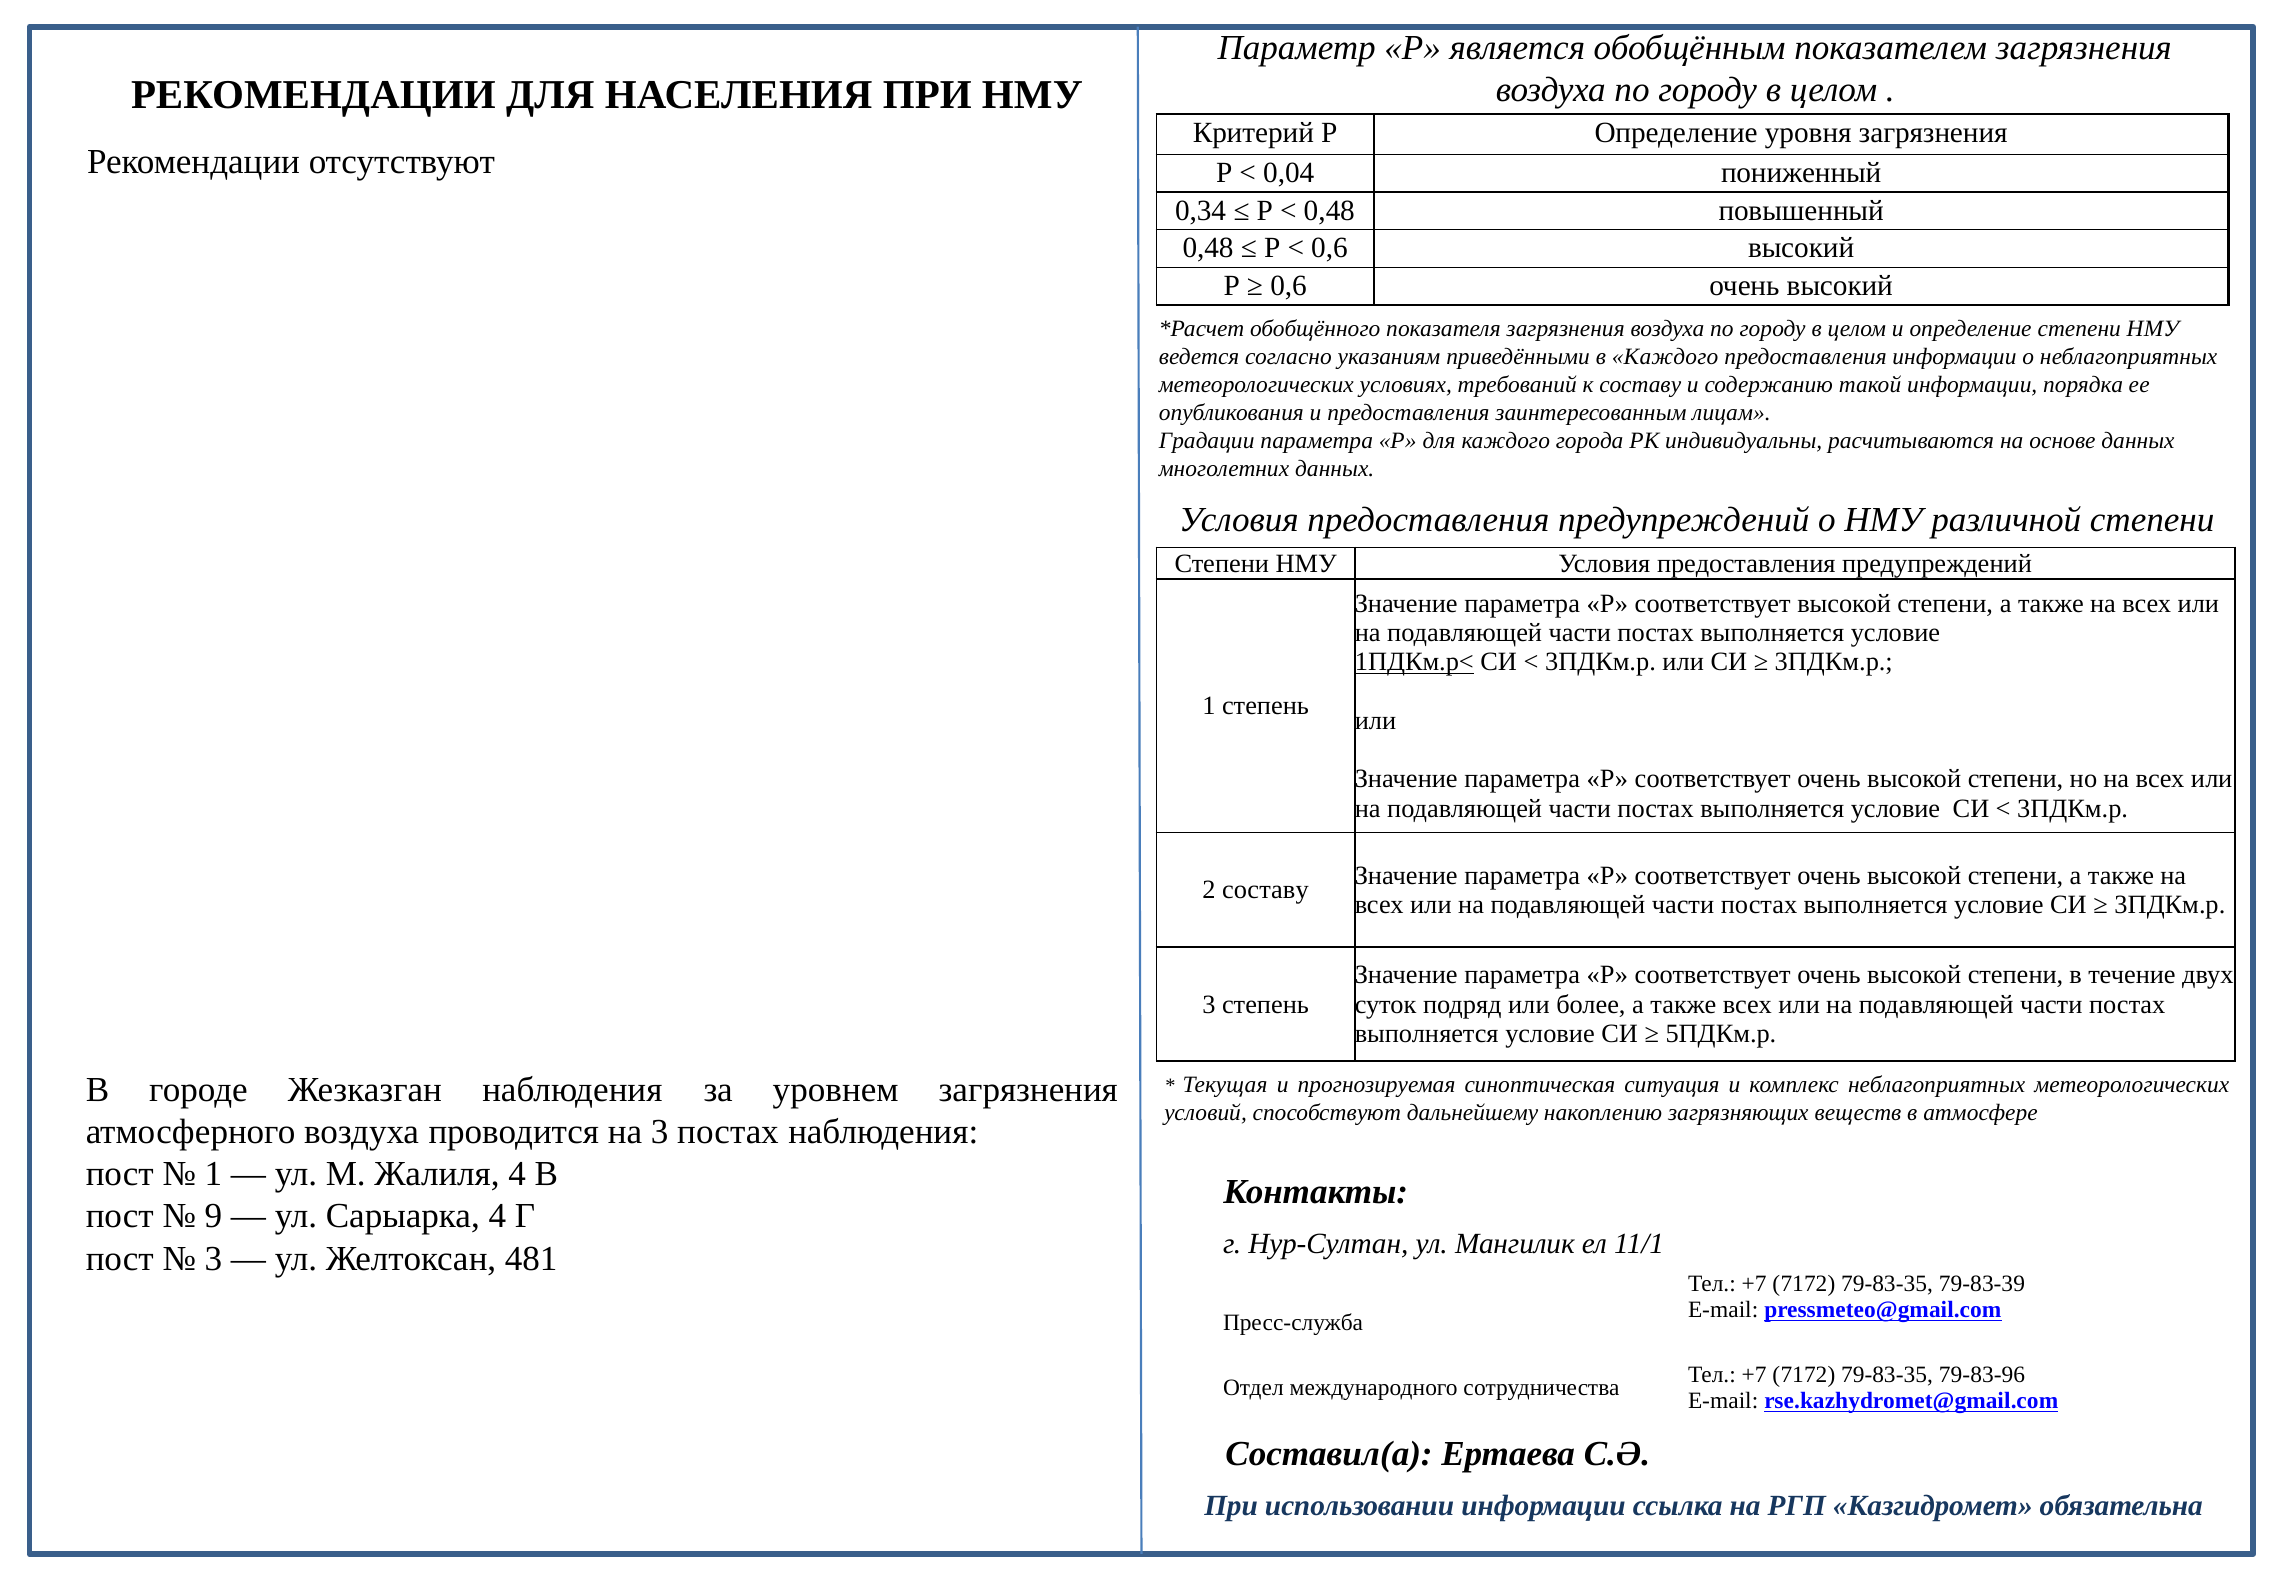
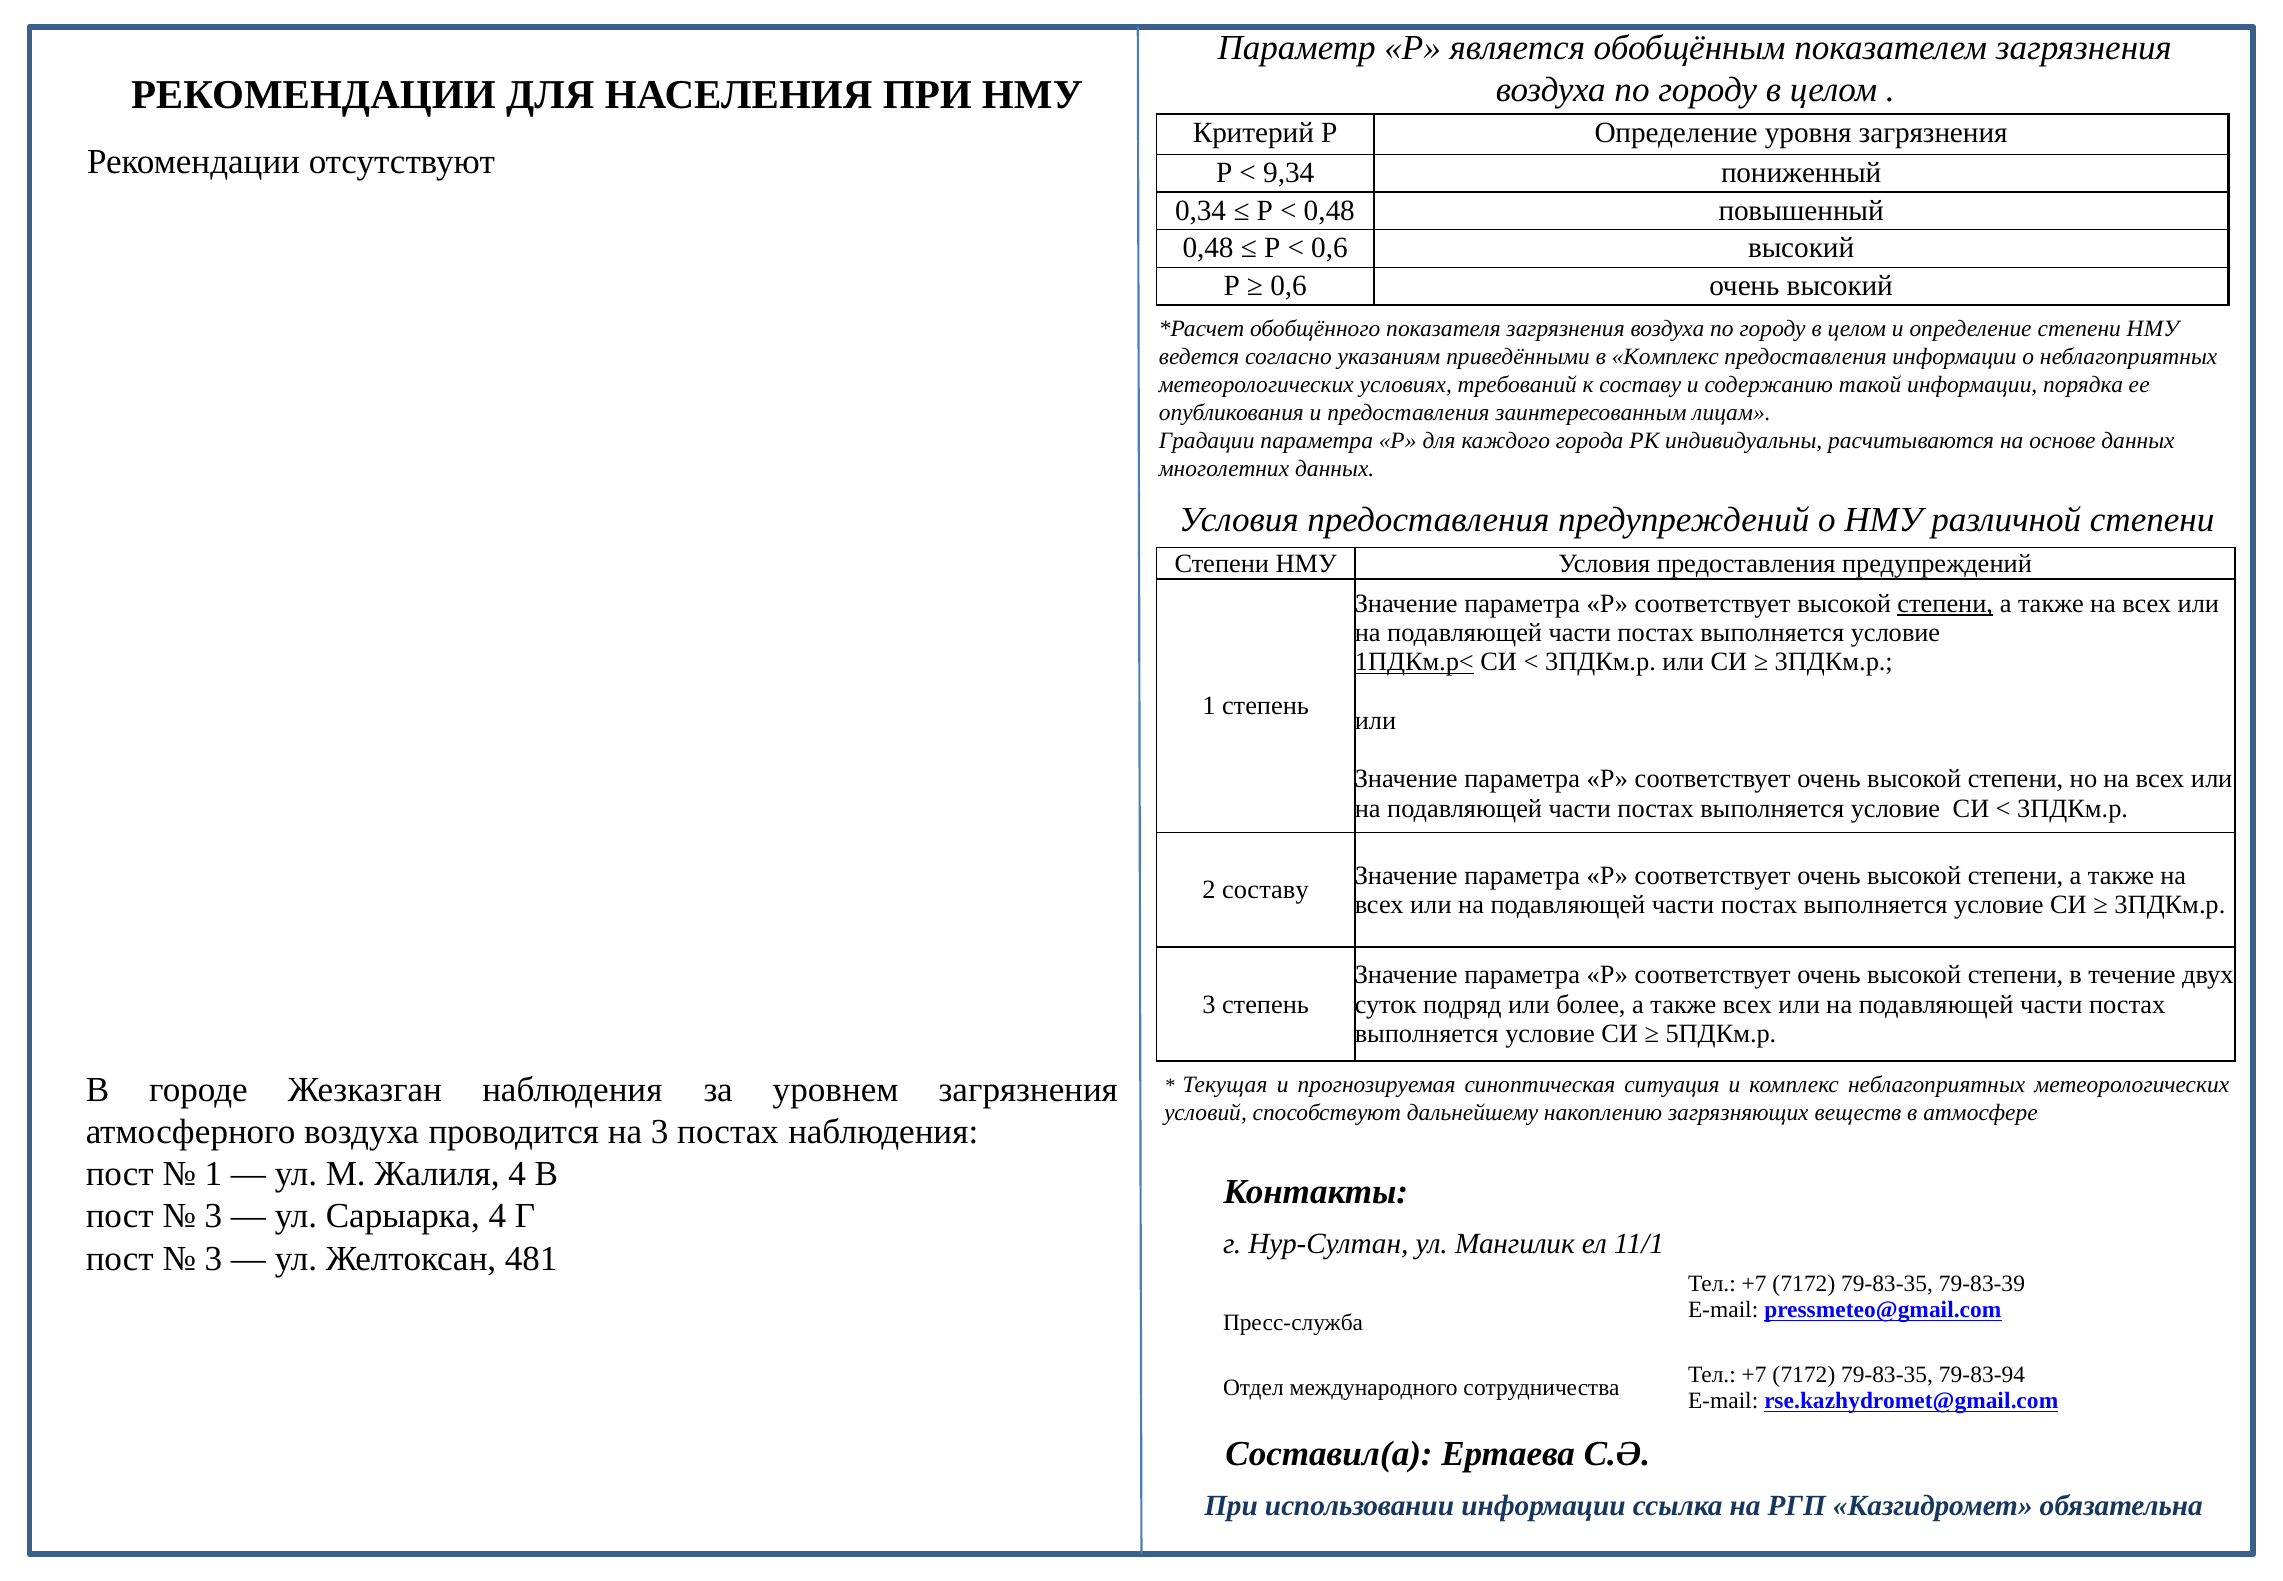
0,04: 0,04 -> 9,34
в Каждого: Каждого -> Комплекс
степени at (1945, 604) underline: none -> present
9 at (213, 1216): 9 -> 3
79-83-96: 79-83-96 -> 79-83-94
